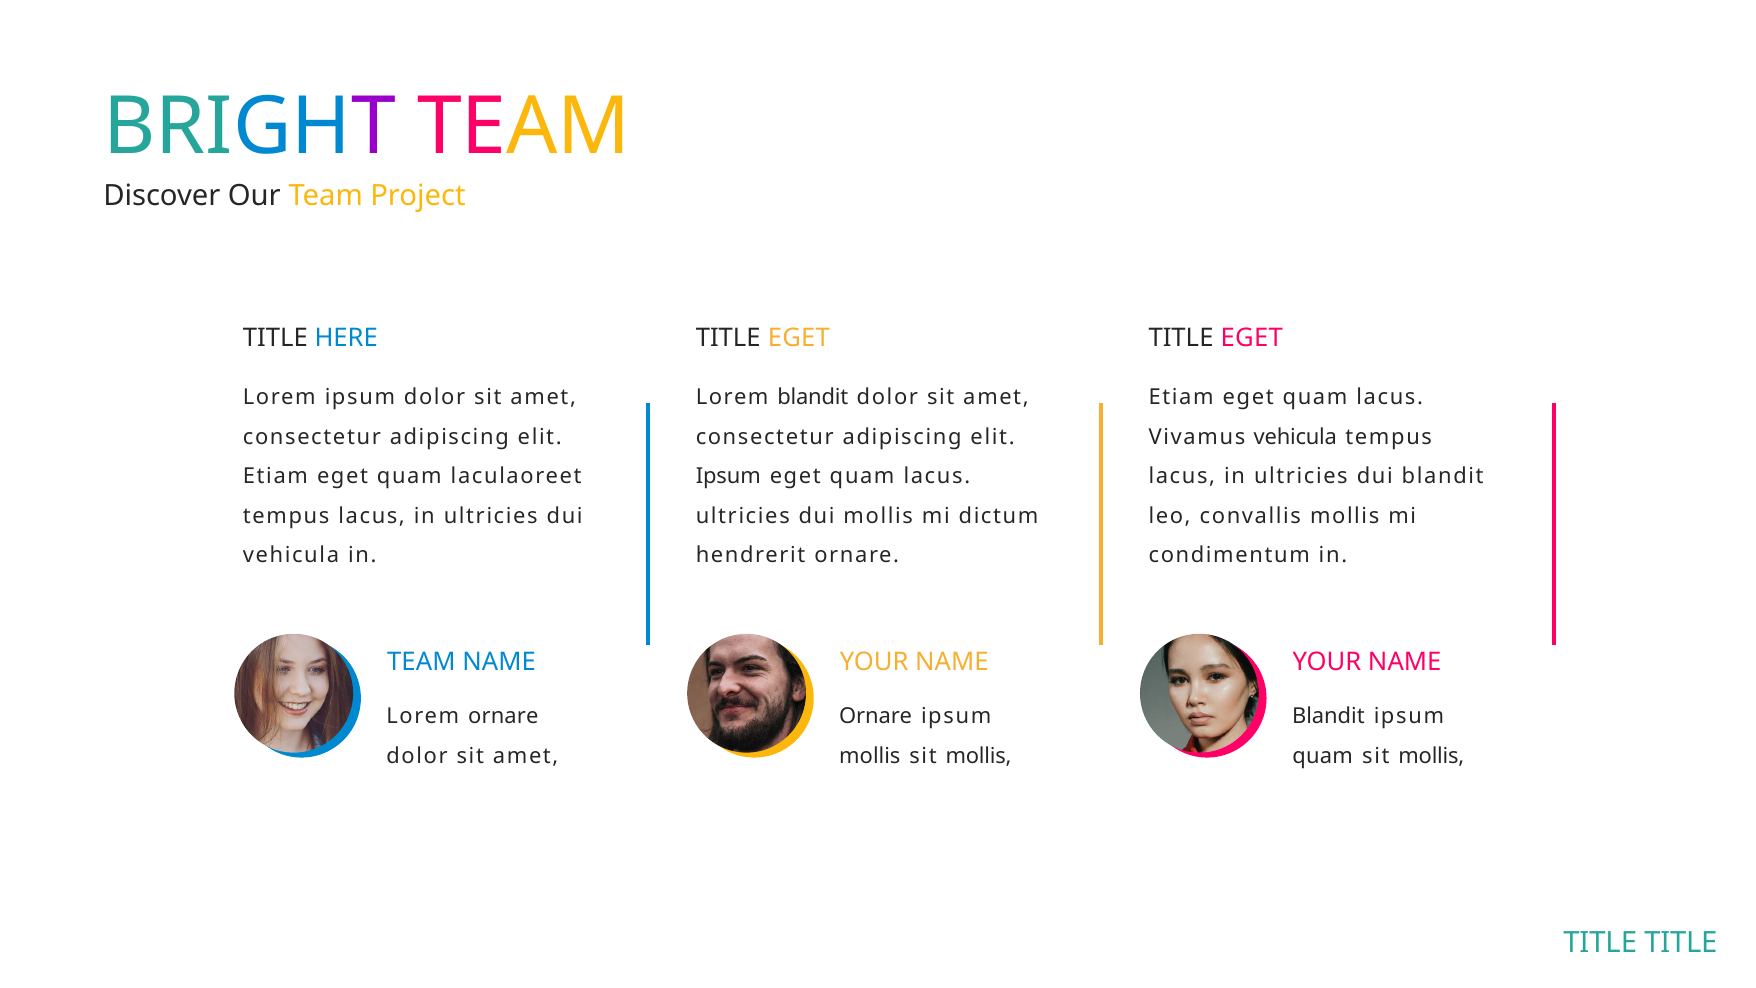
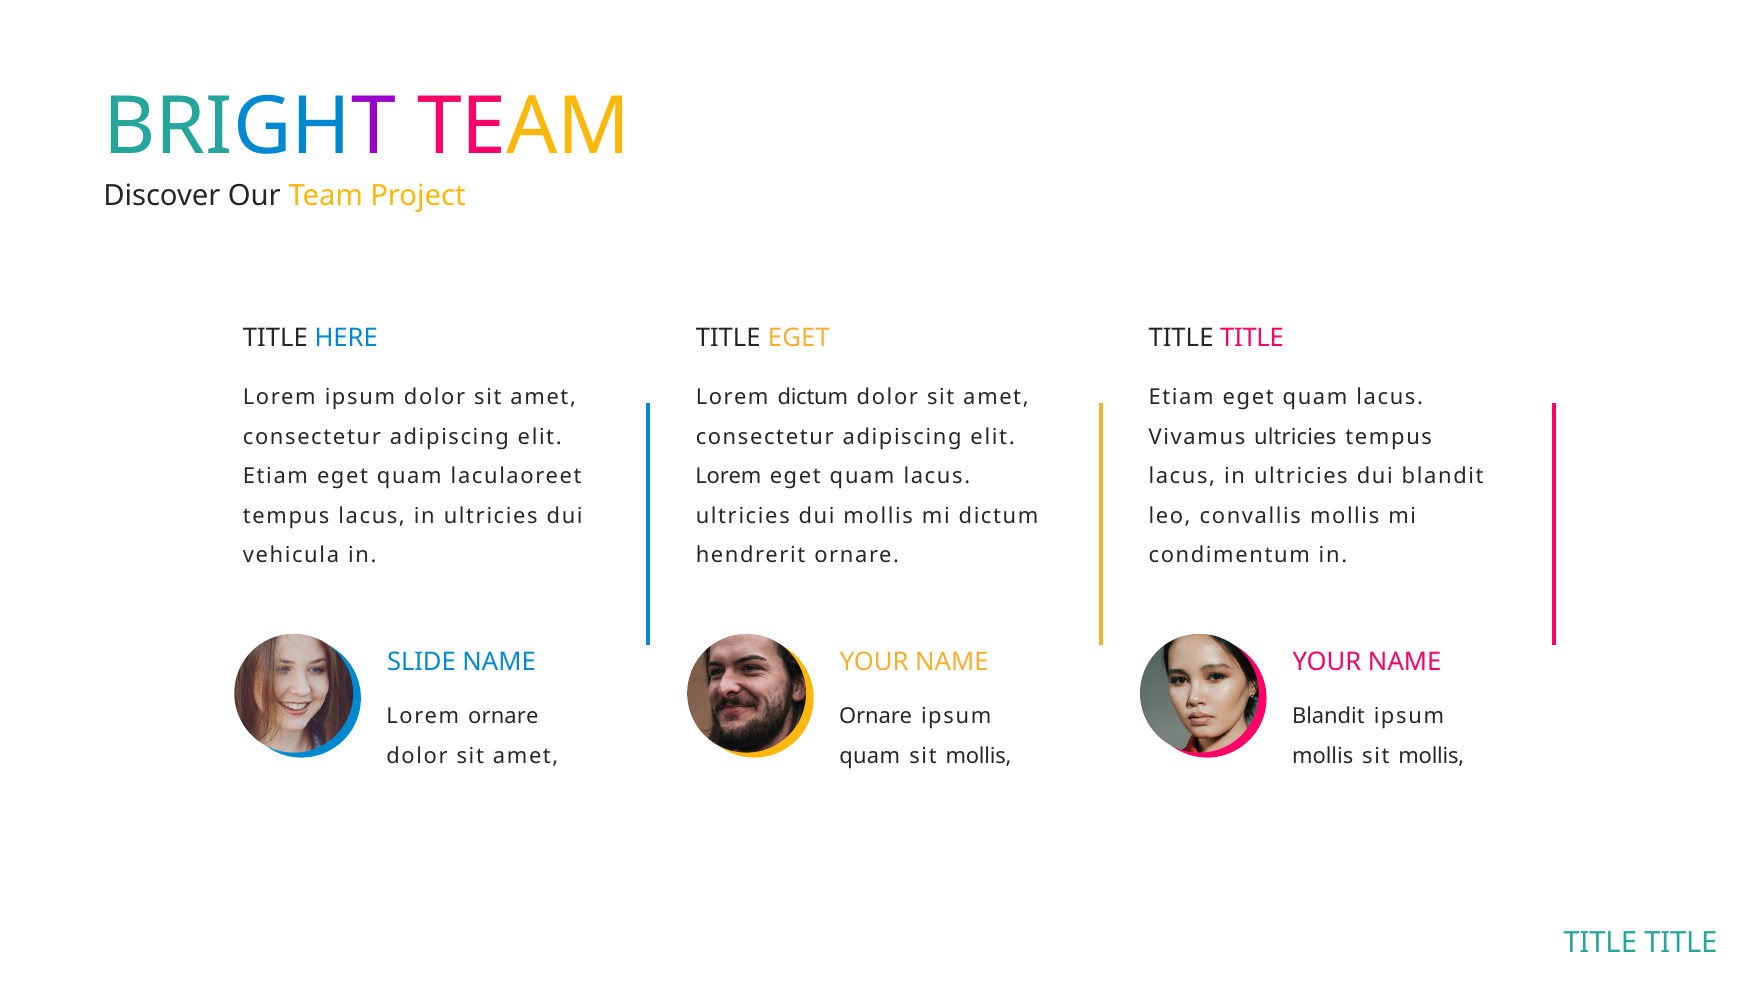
EGET at (1252, 338): EGET -> TITLE
Lorem blandit: blandit -> dictum
Vivamus vehicula: vehicula -> ultricies
Ipsum at (728, 476): Ipsum -> Lorem
TEAM at (421, 661): TEAM -> SLIDE
mollis at (870, 756): mollis -> quam
quam at (1323, 756): quam -> mollis
